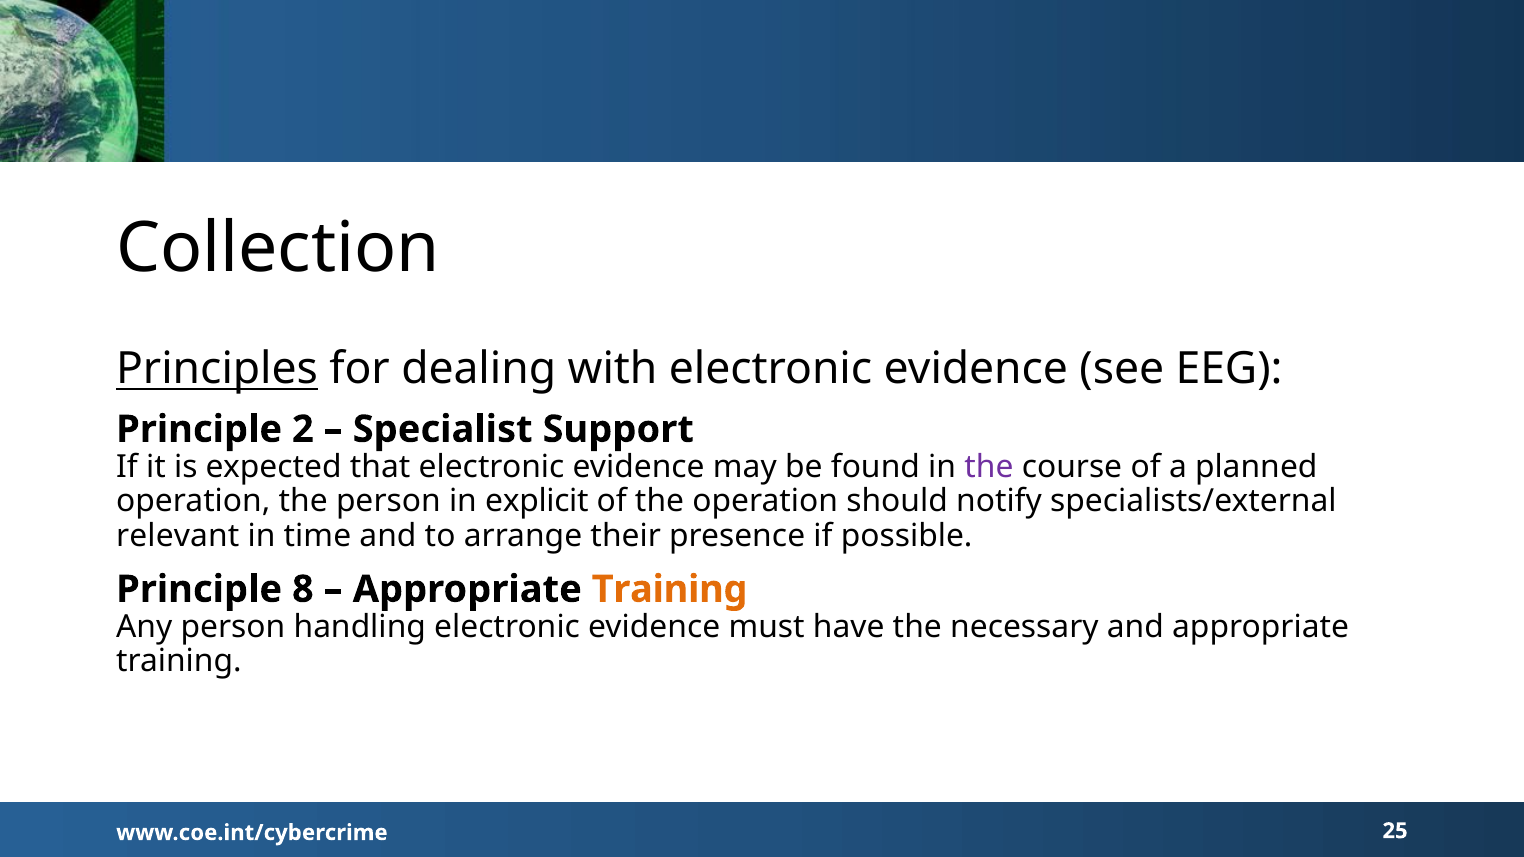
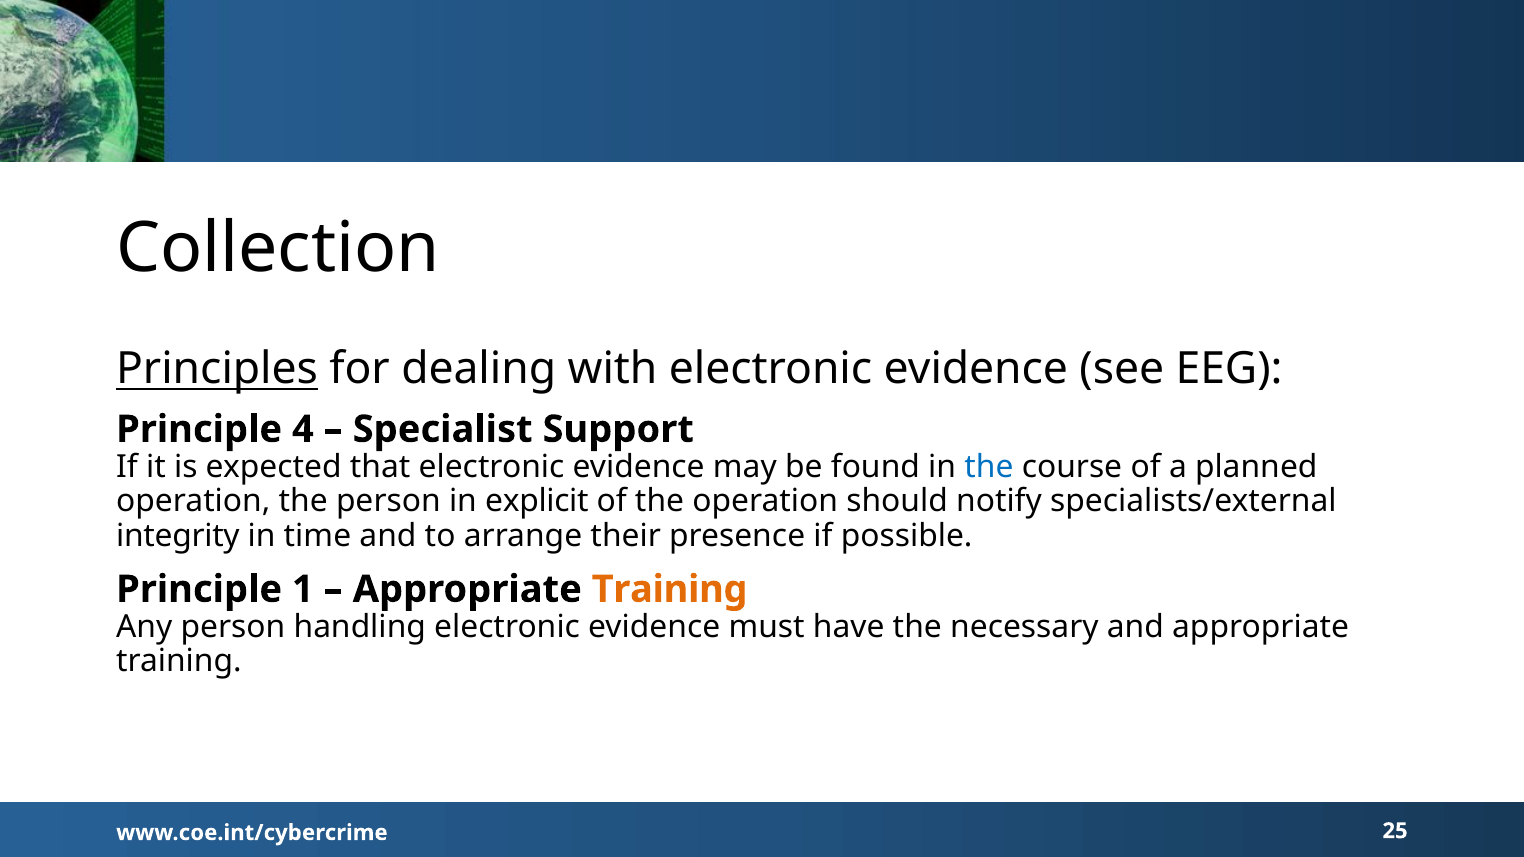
2: 2 -> 4
the at (989, 467) colour: purple -> blue
relevant: relevant -> integrity
8: 8 -> 1
